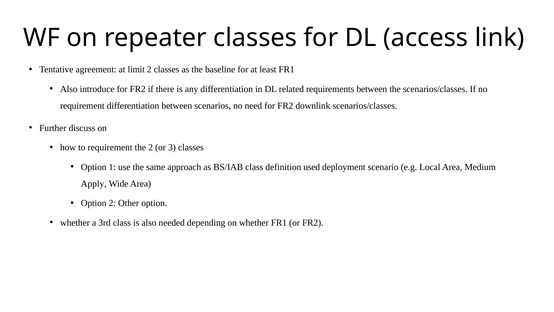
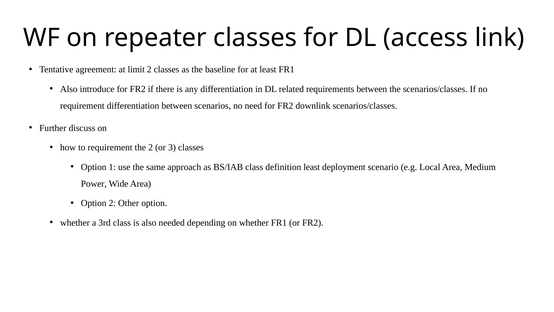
definition used: used -> least
Apply: Apply -> Power
